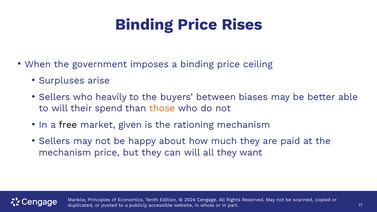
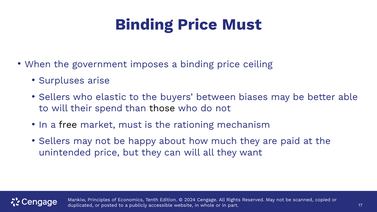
Price Rises: Rises -> Must
heavily: heavily -> elastic
those colour: orange -> black
market given: given -> must
mechanism at (65, 152): mechanism -> unintended
